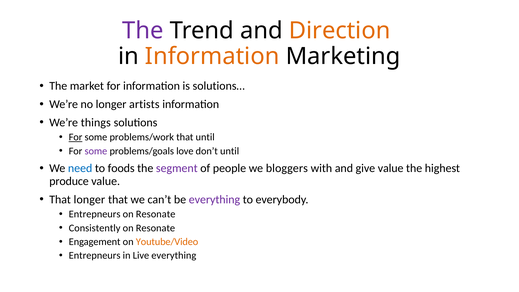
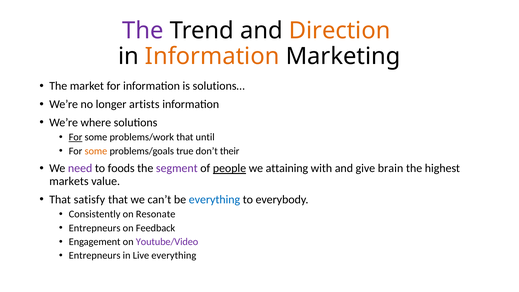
things: things -> where
some at (96, 151) colour: purple -> orange
love: love -> true
don’t until: until -> their
need colour: blue -> purple
people underline: none -> present
bloggers: bloggers -> attaining
give value: value -> brain
produce: produce -> markets
That longer: longer -> satisfy
everything at (214, 199) colour: purple -> blue
Entrepneurs at (95, 214): Entrepneurs -> Consistently
Consistently at (95, 228): Consistently -> Entrepneurs
Resonate at (155, 228): Resonate -> Feedback
Youtube/Video colour: orange -> purple
